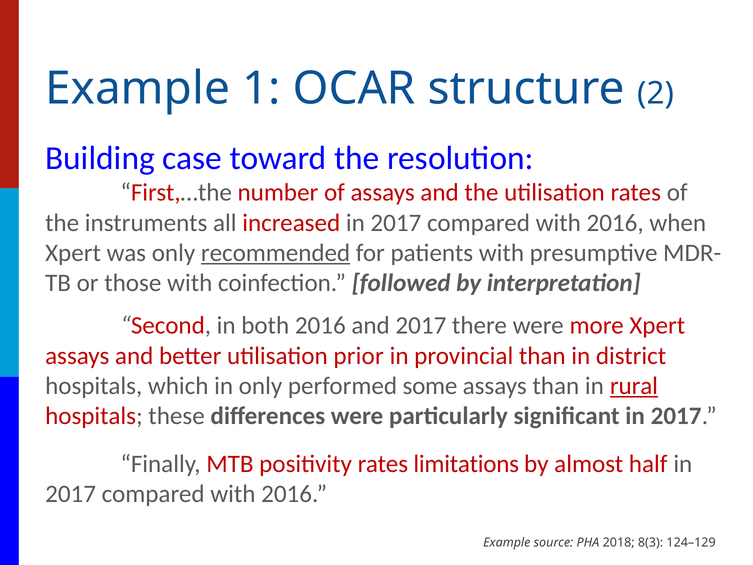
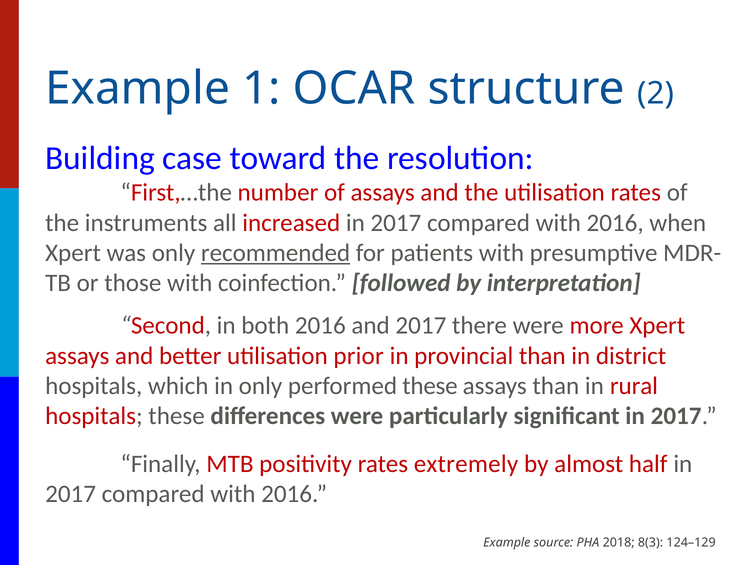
performed some: some -> these
rural underline: present -> none
limitations: limitations -> extremely
